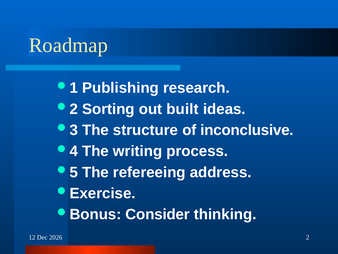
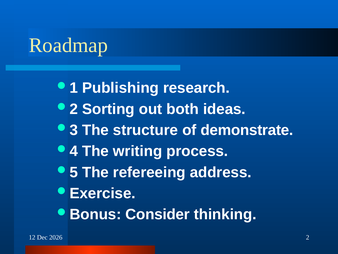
built: built -> both
inconclusive: inconclusive -> demonstrate
